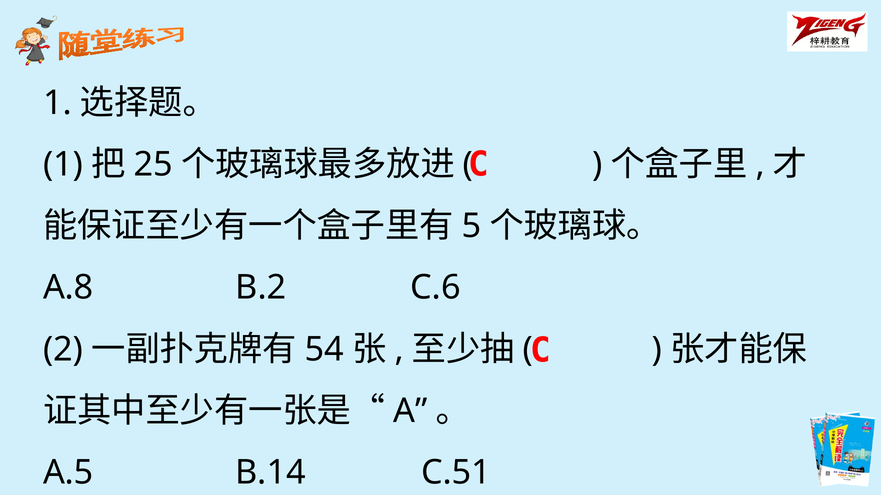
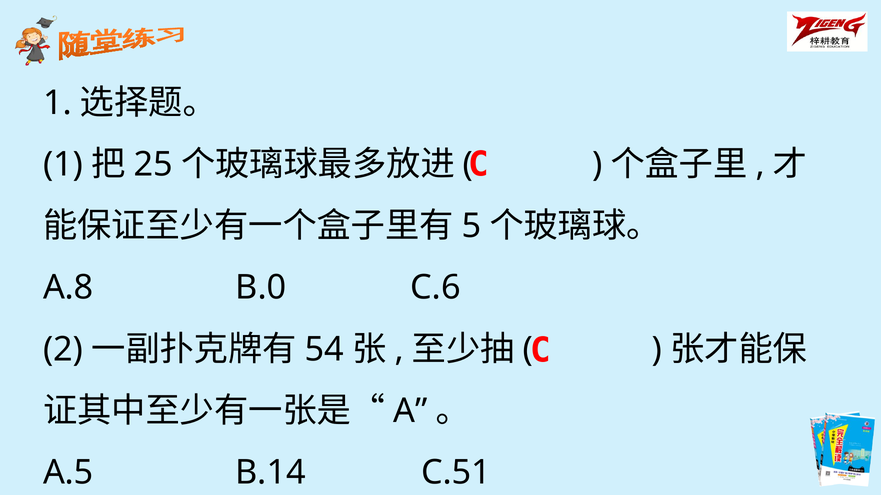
B.2: B.2 -> B.0
